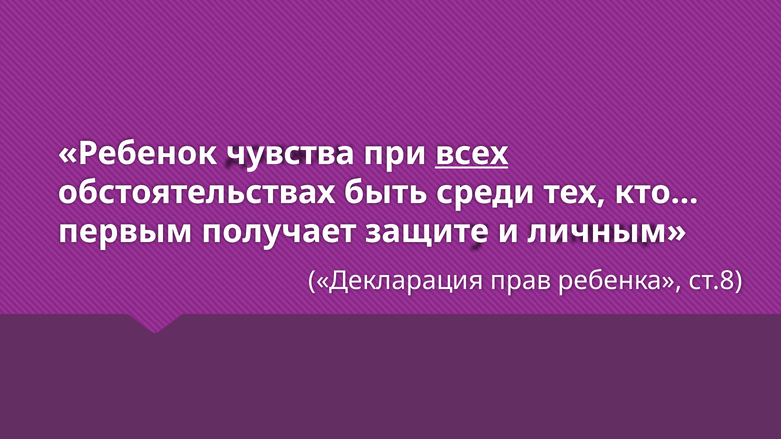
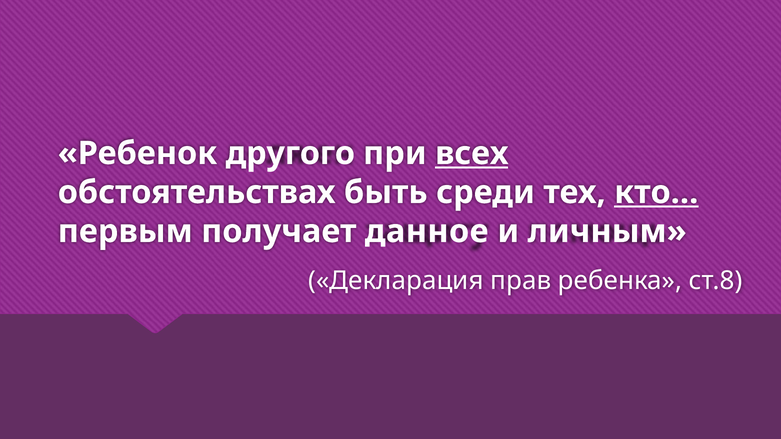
чувства: чувства -> другого
кто… underline: none -> present
защите: защите -> данное
